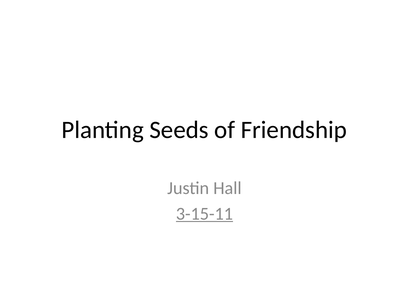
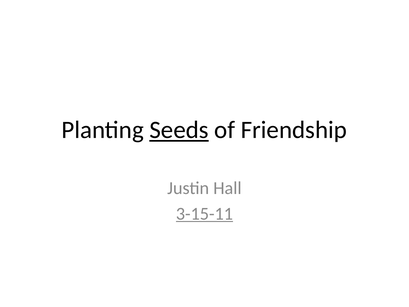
Seeds underline: none -> present
